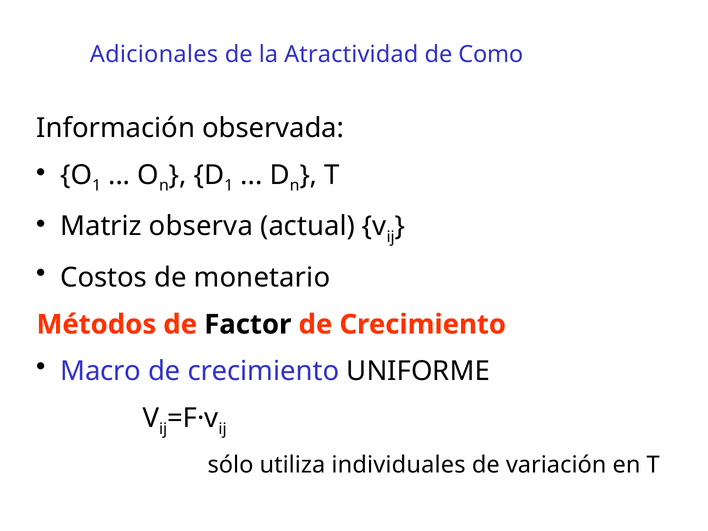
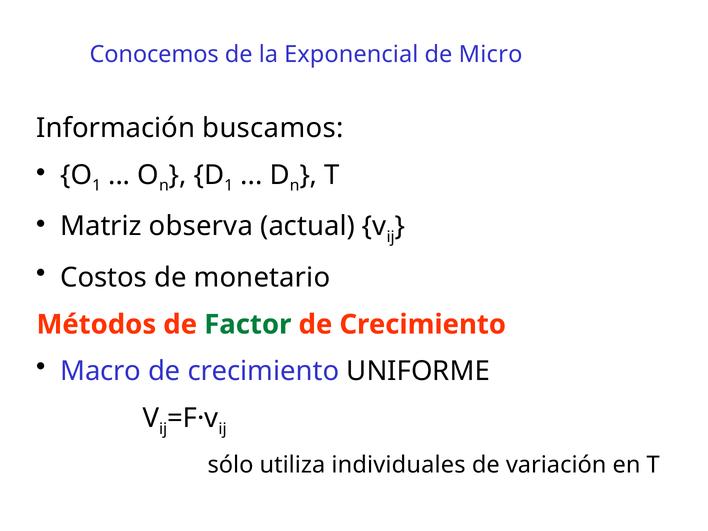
Adicionales: Adicionales -> Conocemos
Atractividad: Atractividad -> Exponencial
Como: Como -> Micro
observada: observada -> buscamos
Factor colour: black -> green
